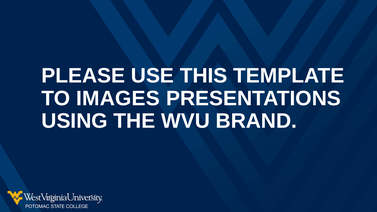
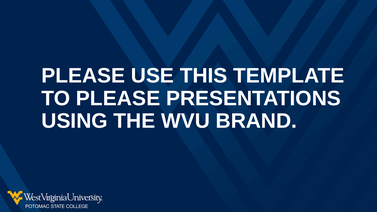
TO IMAGES: IMAGES -> PLEASE
